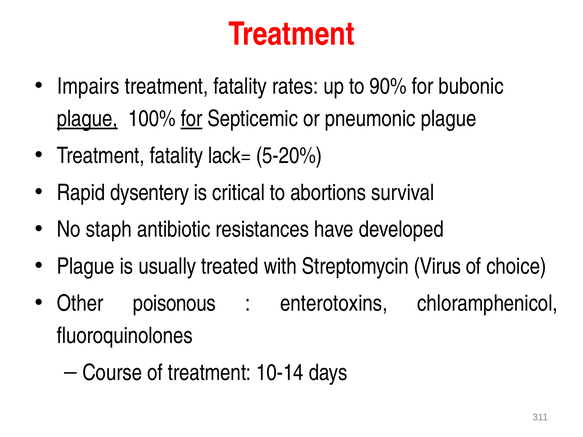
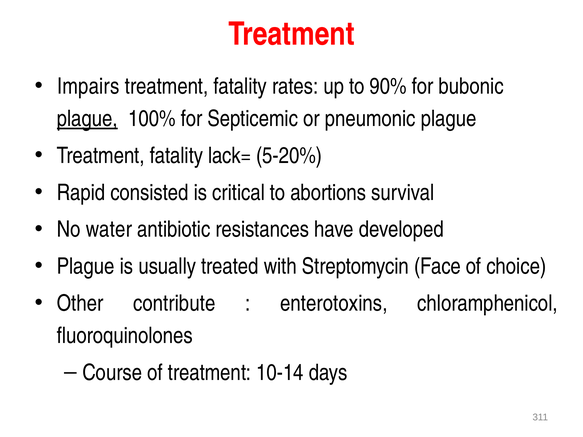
for at (191, 119) underline: present -> none
dysentery: dysentery -> consisted
staph: staph -> water
Virus: Virus -> Face
poisonous: poisonous -> contribute
